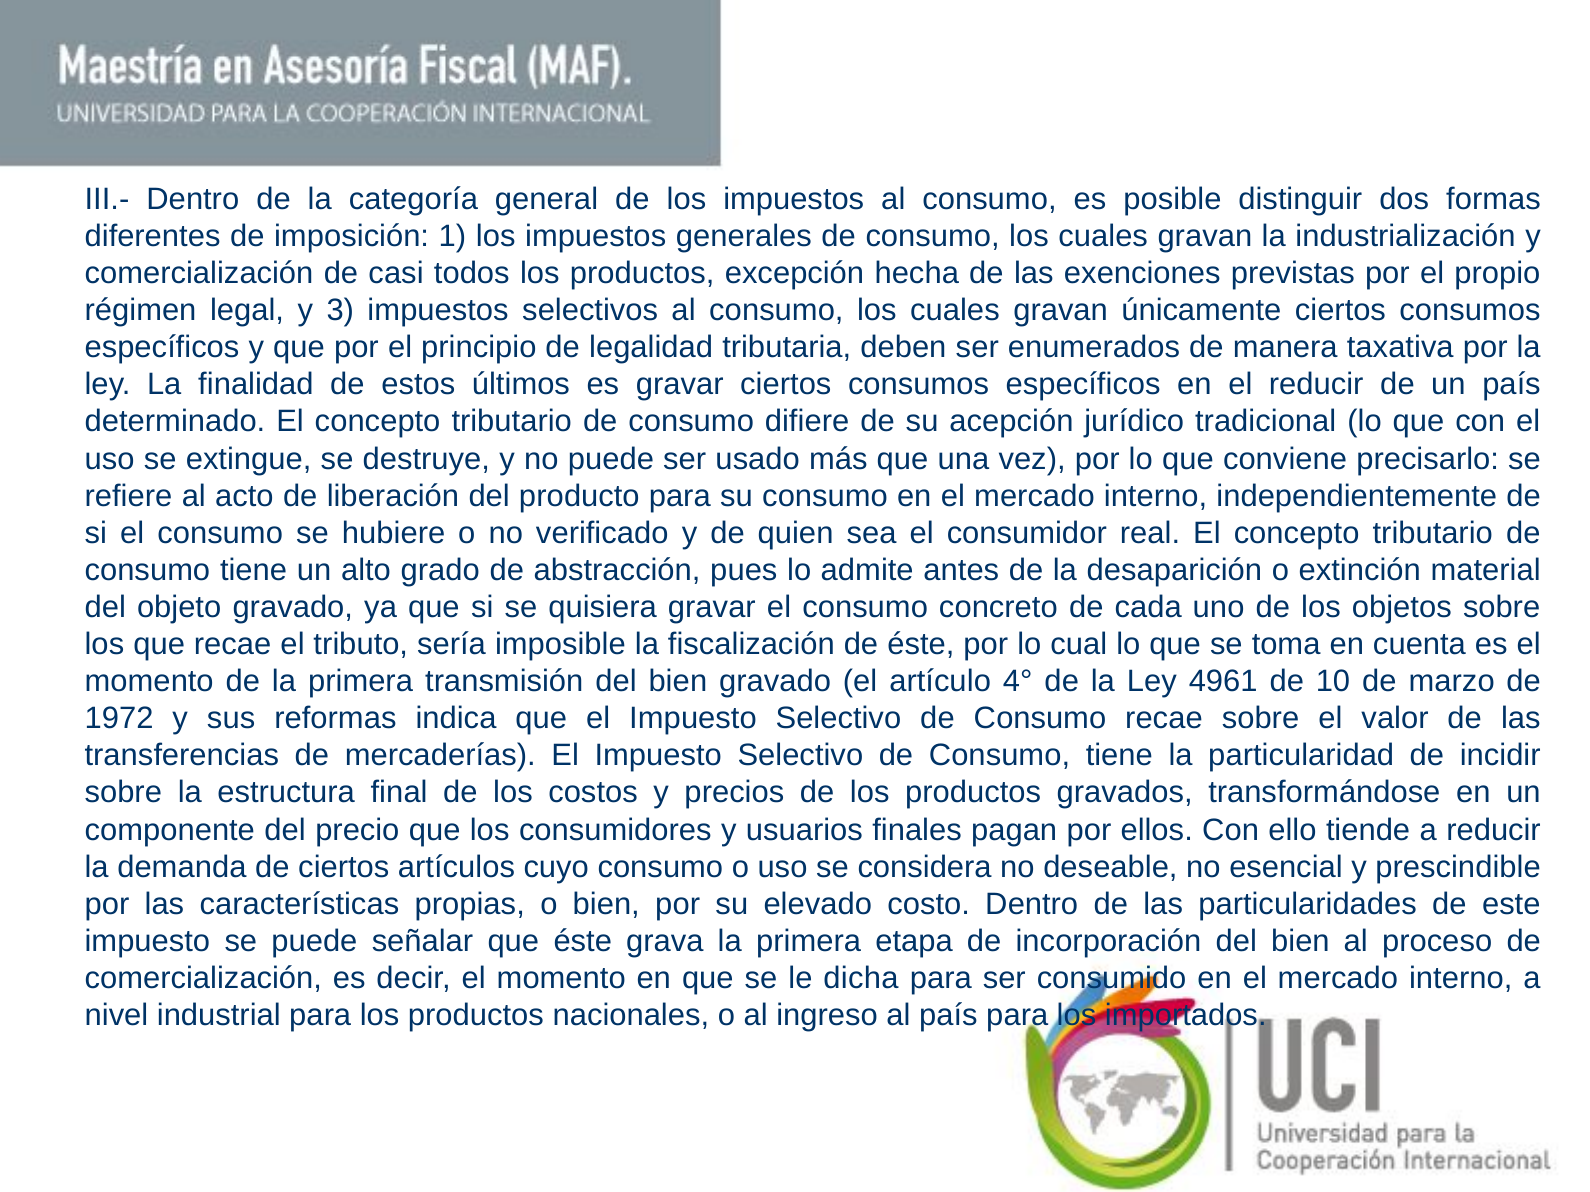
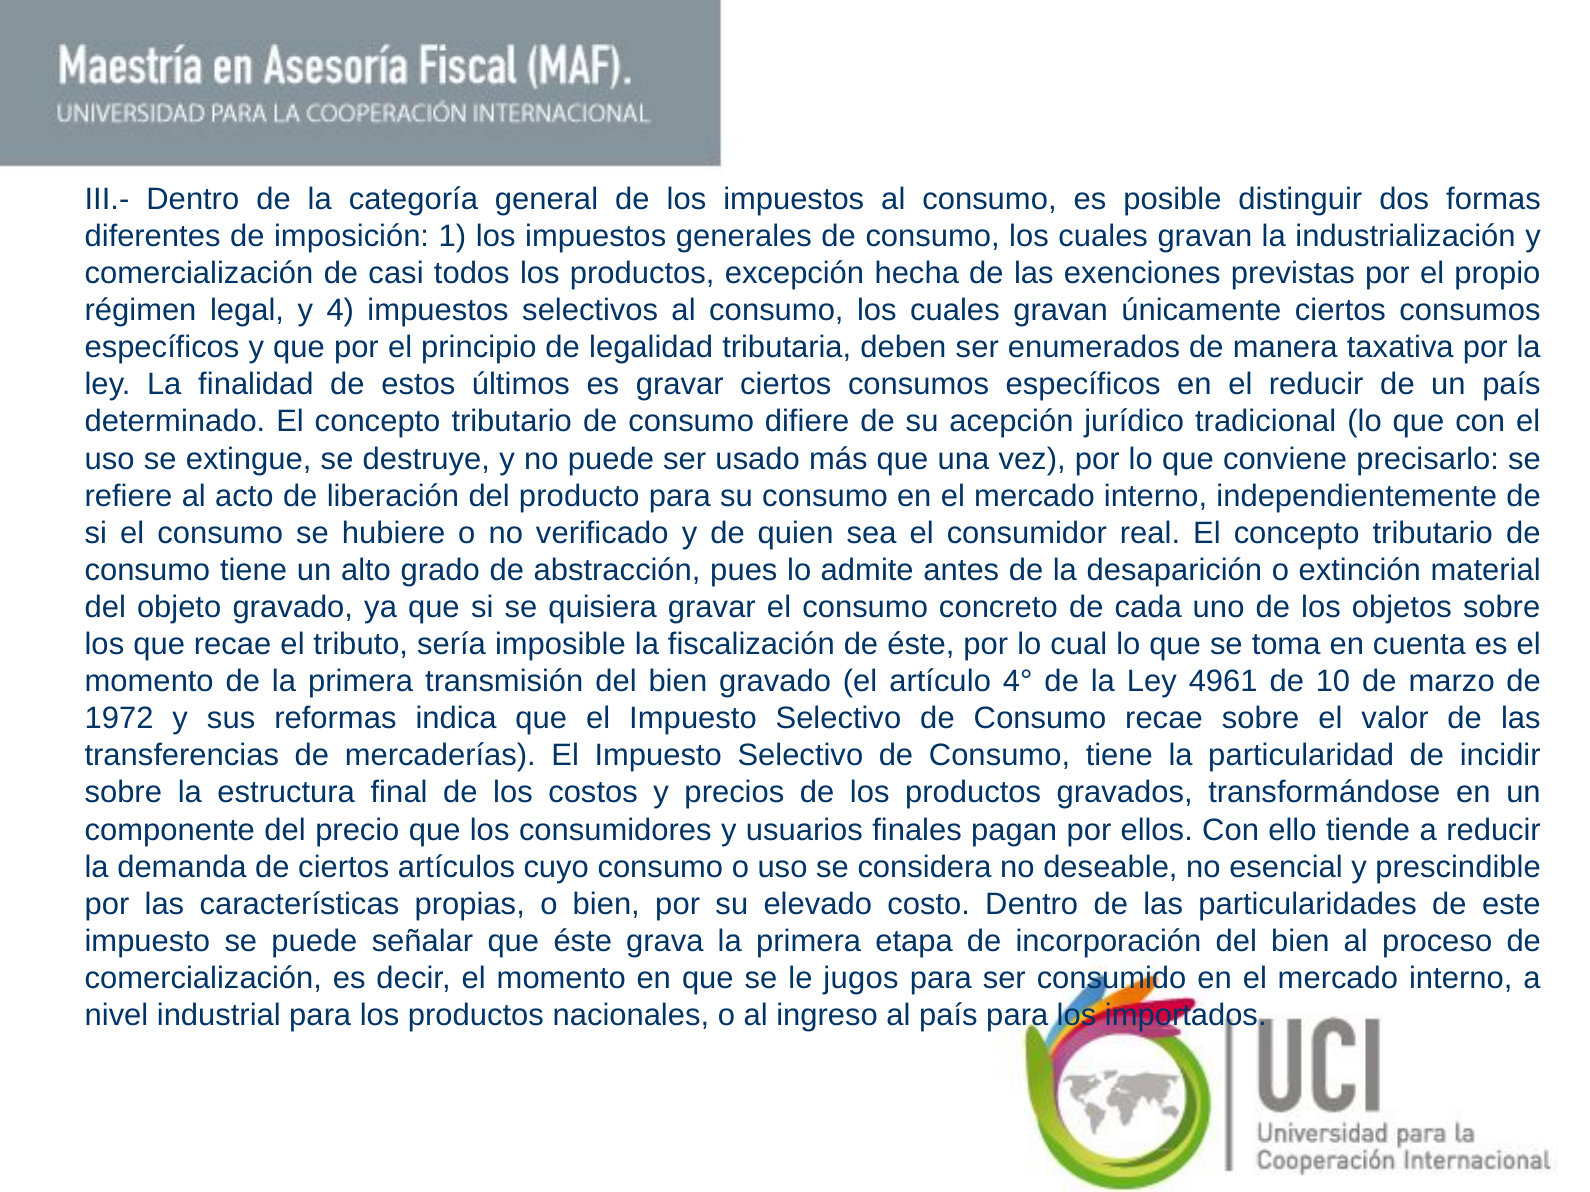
3: 3 -> 4
dicha: dicha -> jugos
